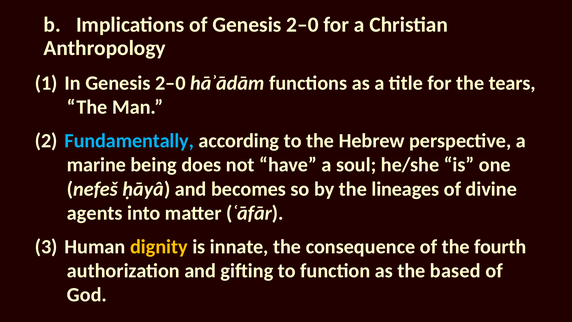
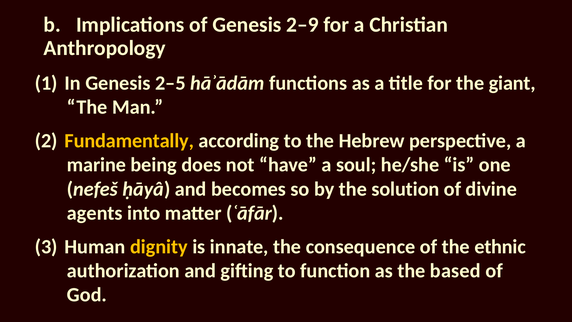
of Genesis 2–0: 2–0 -> 2–9
In Genesis 2–0: 2–0 -> 2–5
tears: tears -> giant
Fundamentally colour: light blue -> yellow
lineages: lineages -> solution
fourth: fourth -> ethnic
